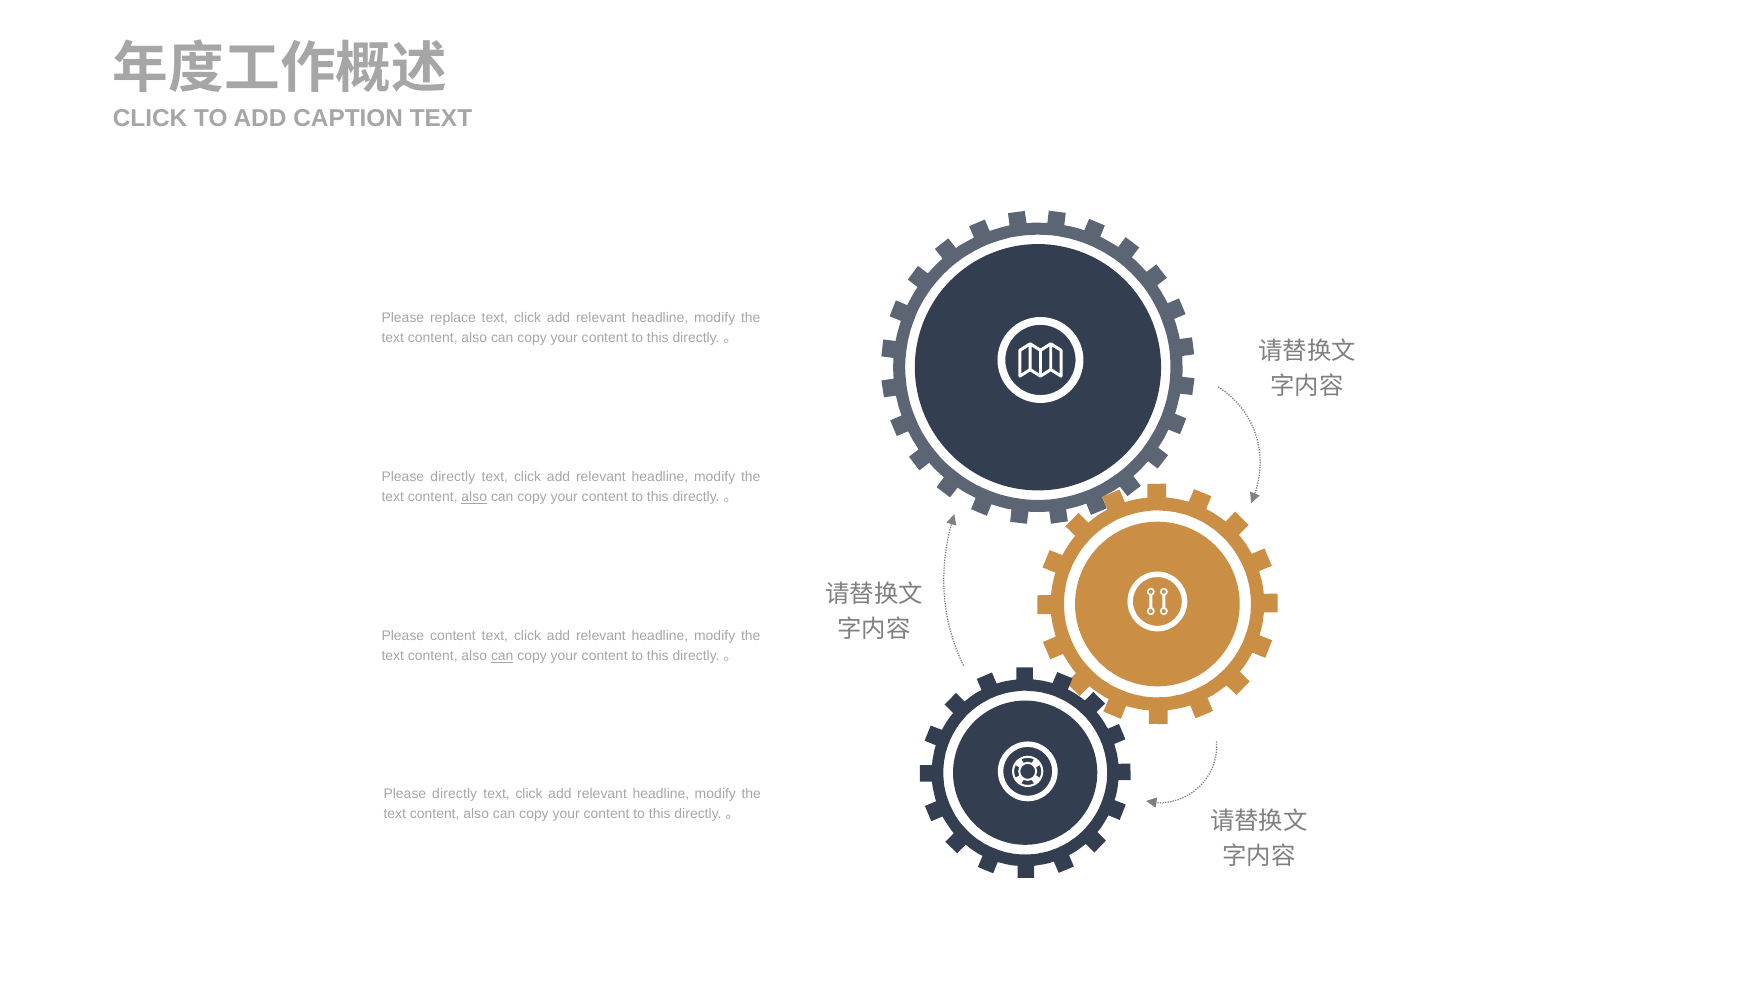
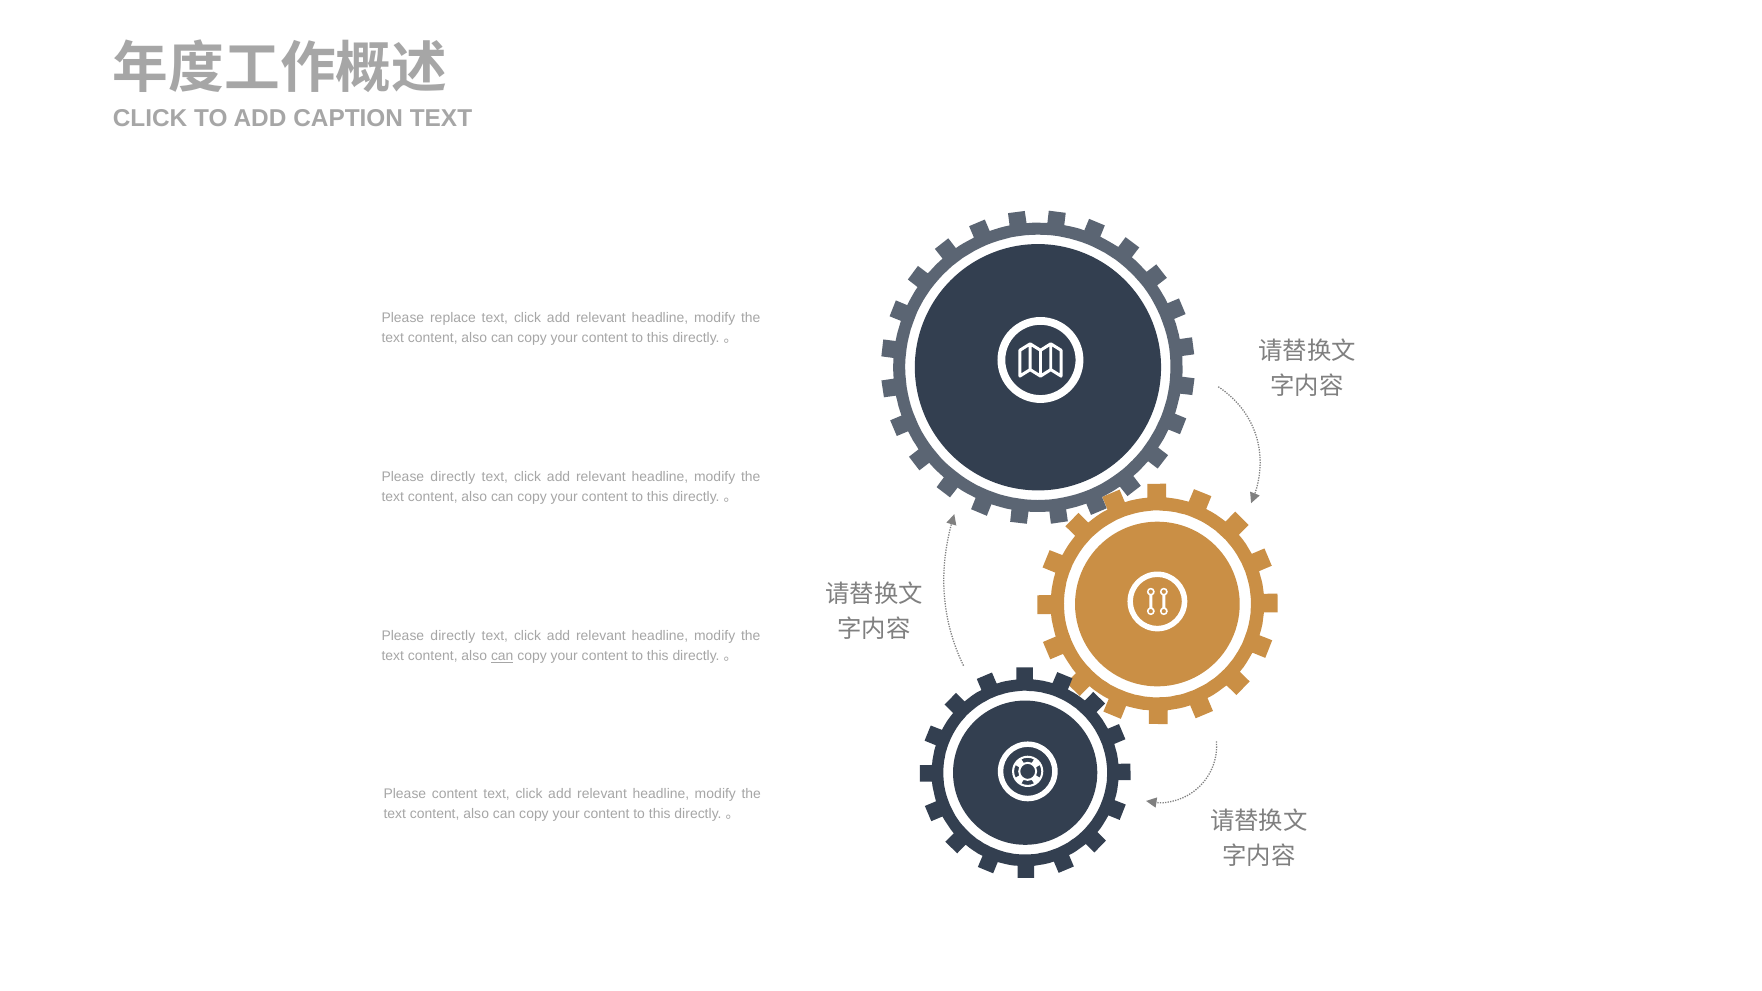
also at (474, 497) underline: present -> none
content at (453, 636): content -> directly
directly at (455, 794): directly -> content
